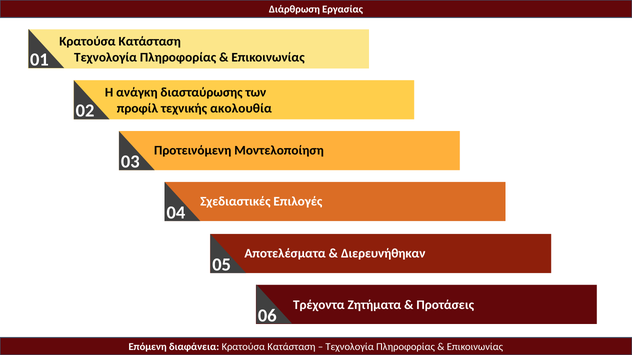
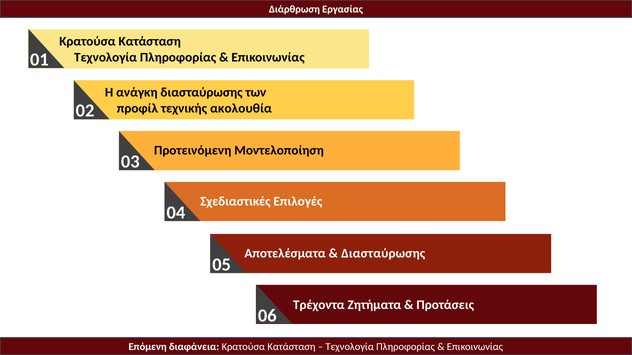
Διερευνήθηκαν at (383, 254): Διερευνήθηκαν -> Διασταύρωσης
